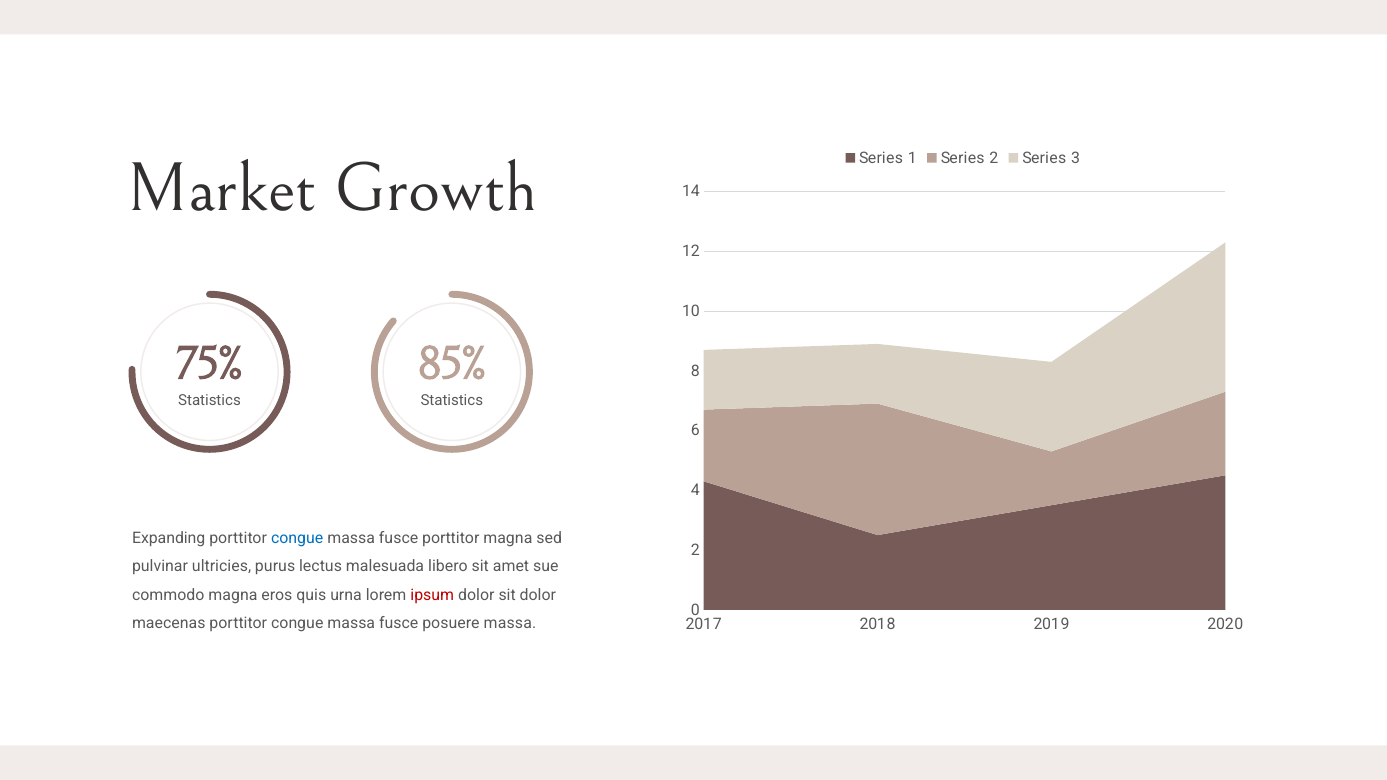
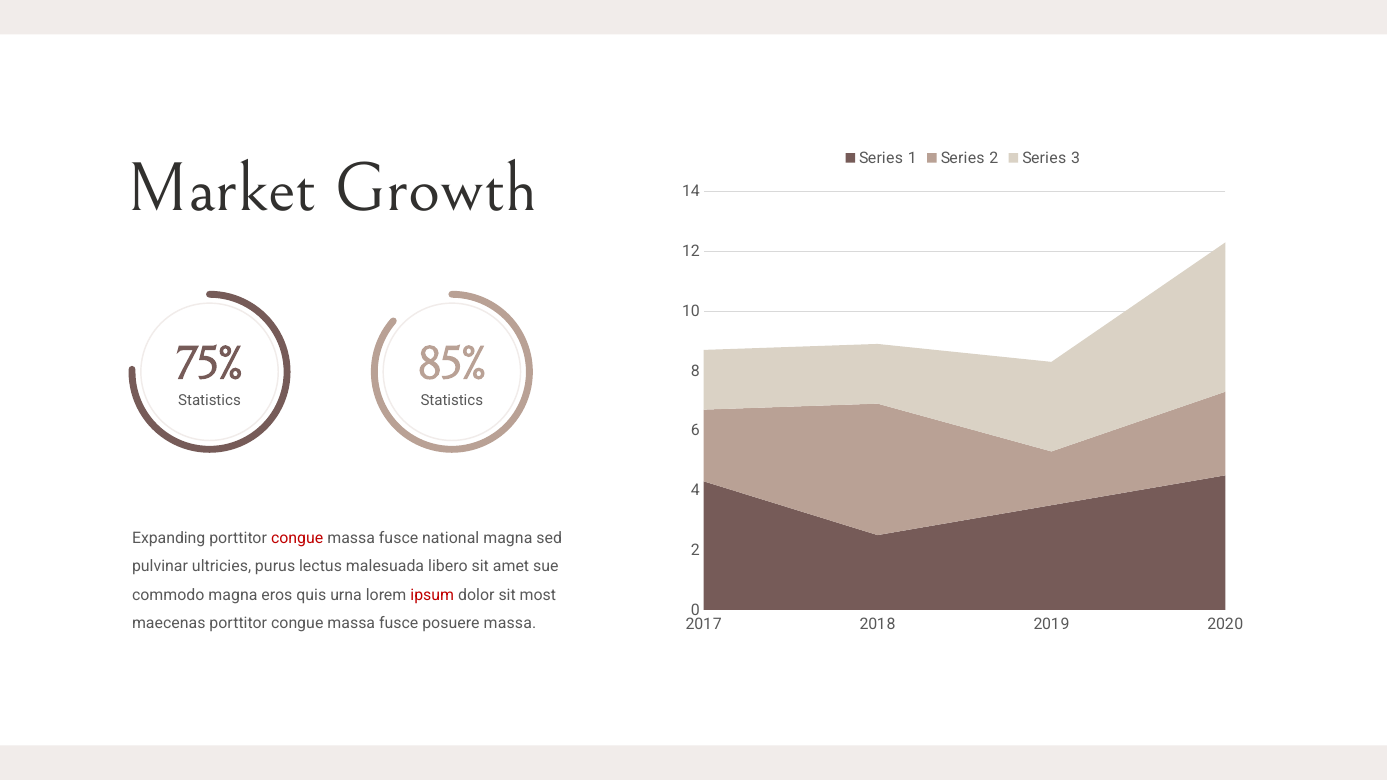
congue at (297, 538) colour: blue -> red
fusce porttitor: porttitor -> national
sit dolor: dolor -> most
